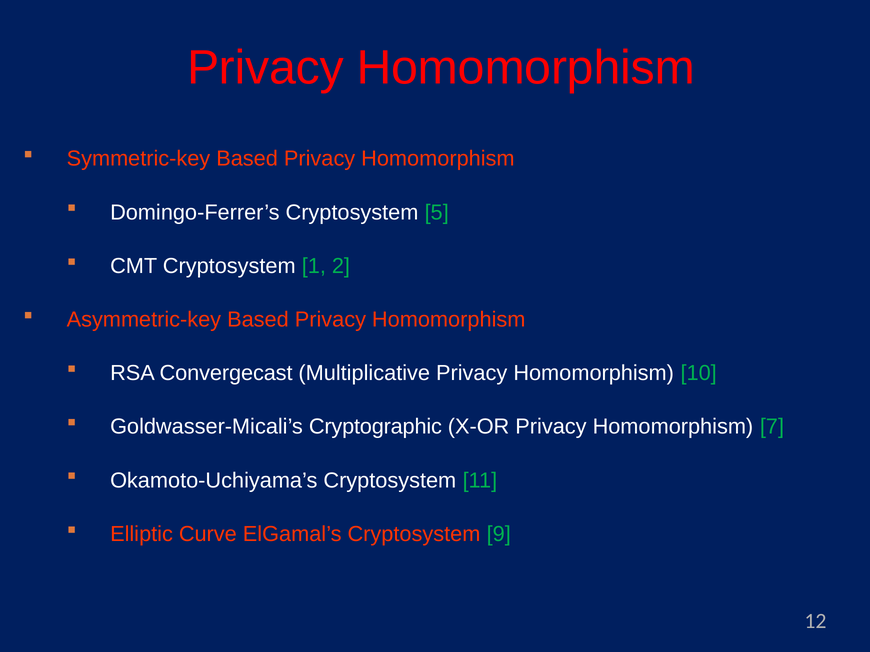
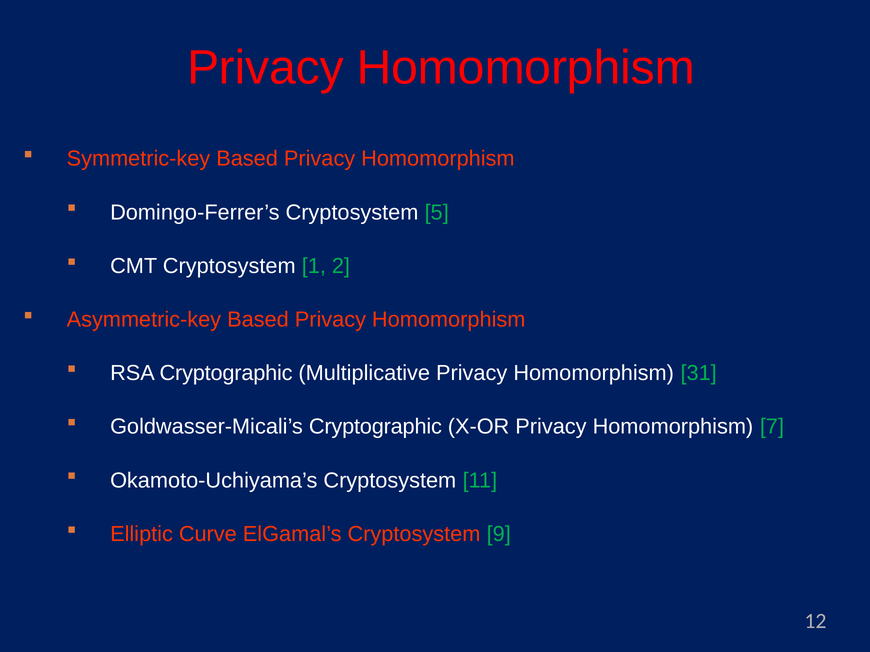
RSA Convergecast: Convergecast -> Cryptographic
10: 10 -> 31
